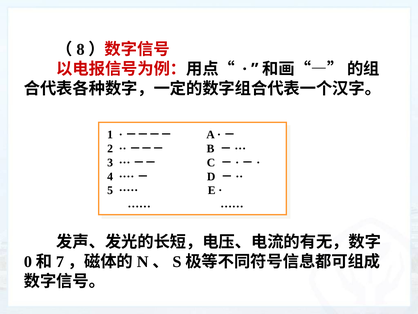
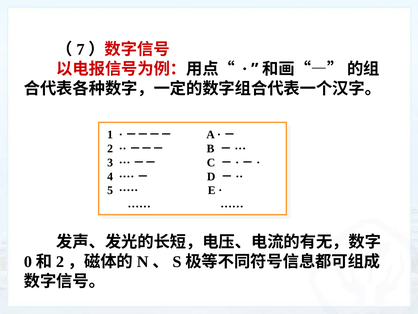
8: 8 -> 7
7 at (60, 261): 7 -> 2
